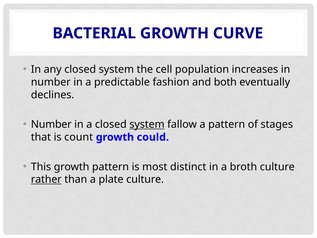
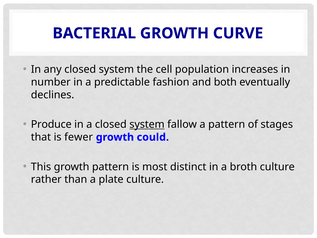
Number at (51, 124): Number -> Produce
count: count -> fewer
rather underline: present -> none
